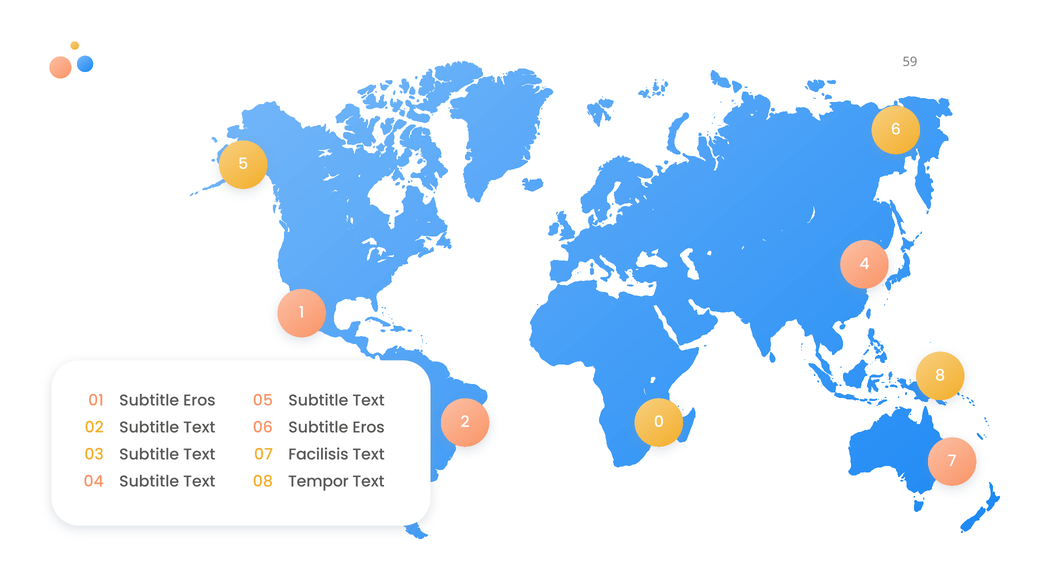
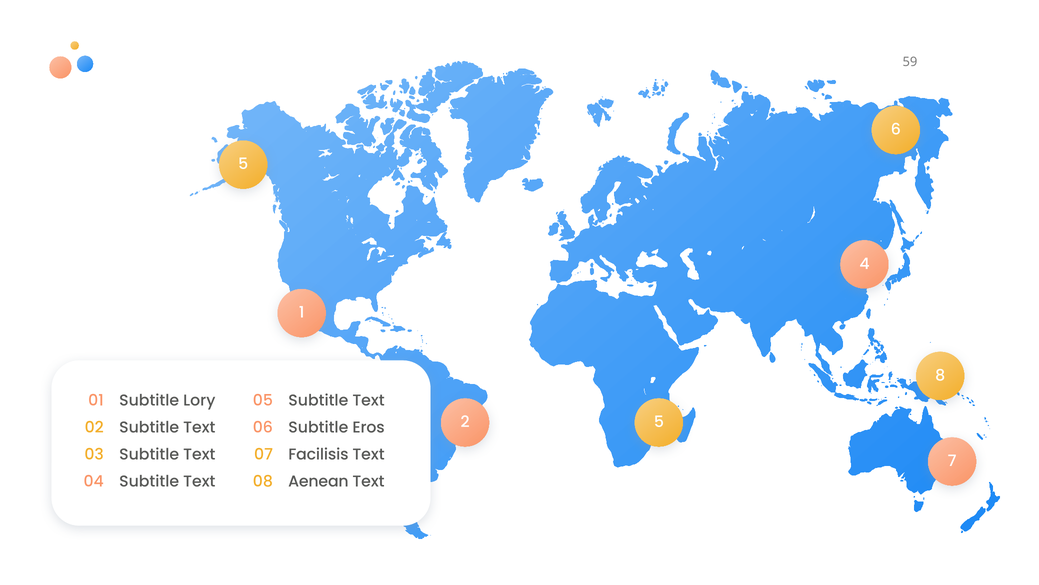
Eros at (199, 400): Eros -> Lory
2 0: 0 -> 5
Tempor: Tempor -> Aenean
